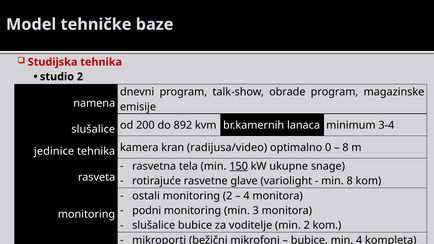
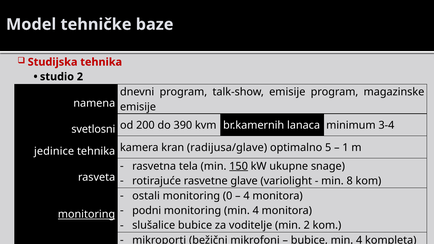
talk-show obrade: obrade -> emisije
slušalice at (93, 129): slušalice -> svetlosni
892: 892 -> 390
radijusa/video: radijusa/video -> radijusa/glave
0: 0 -> 5
8 at (345, 148): 8 -> 1
monitoring 2: 2 -> 0
monitoring min 3: 3 -> 4
monitoring at (87, 214) underline: none -> present
